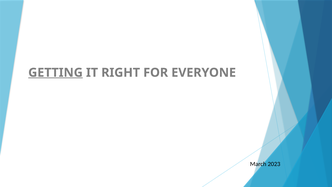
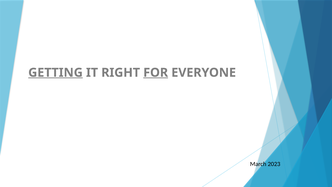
FOR underline: none -> present
